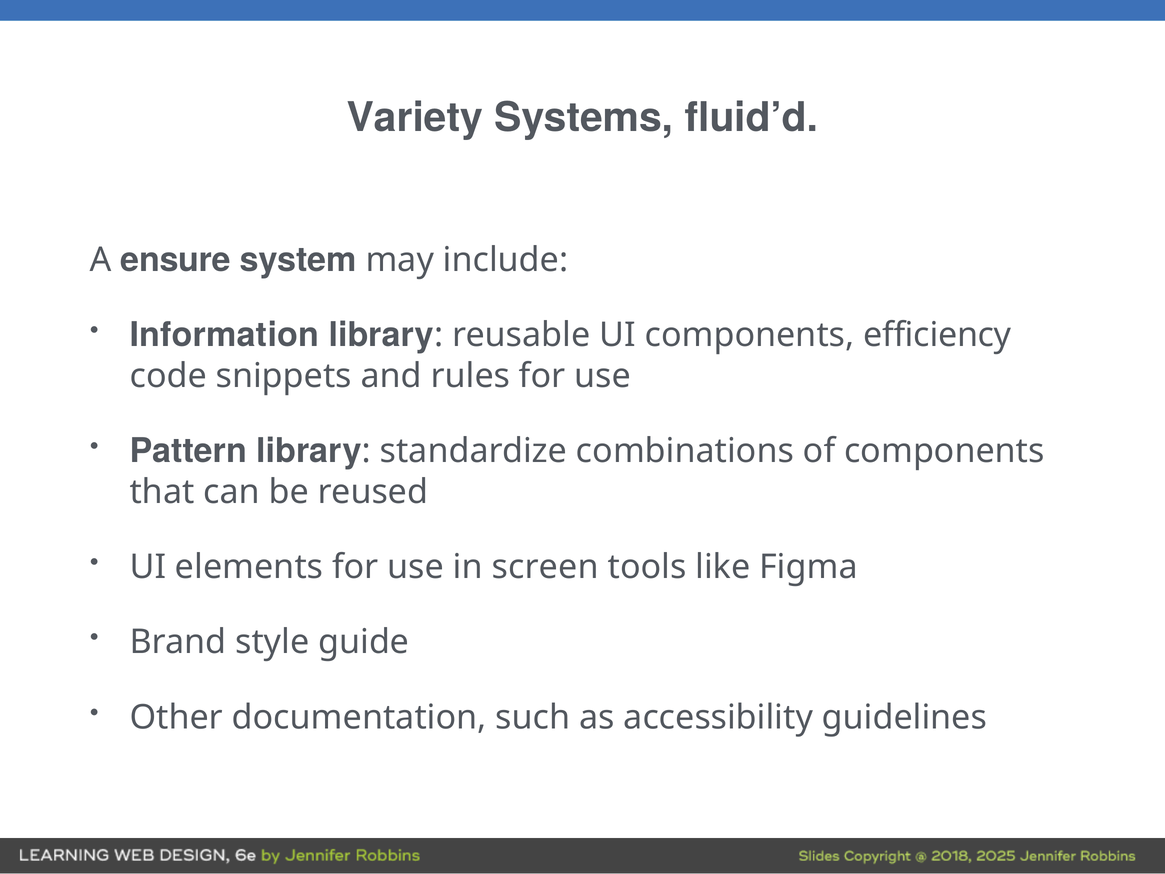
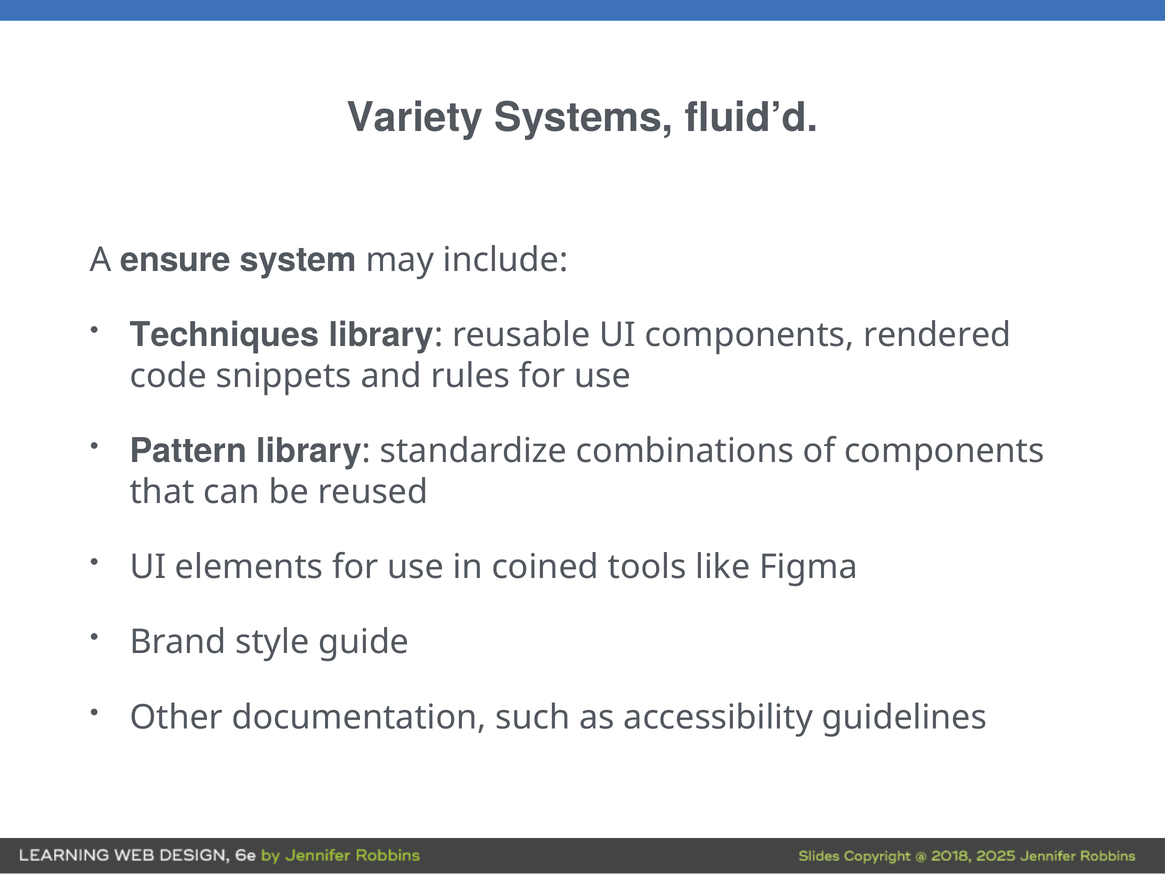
Information: Information -> Techniques
efficiency: efficiency -> rendered
screen: screen -> coined
